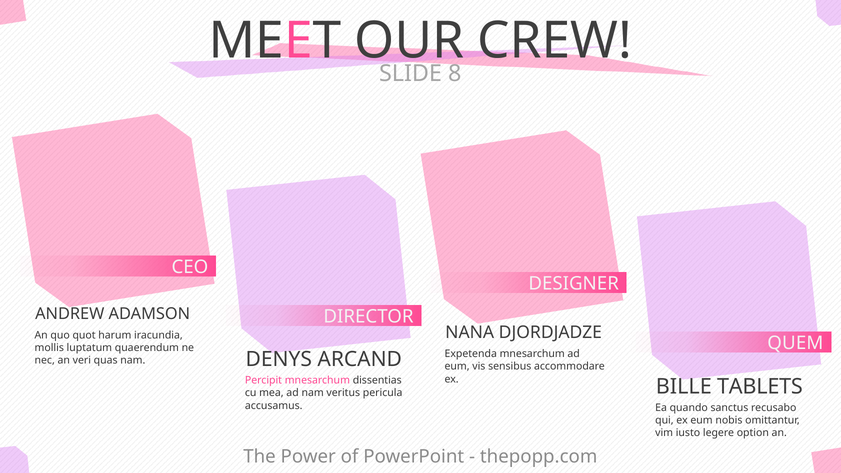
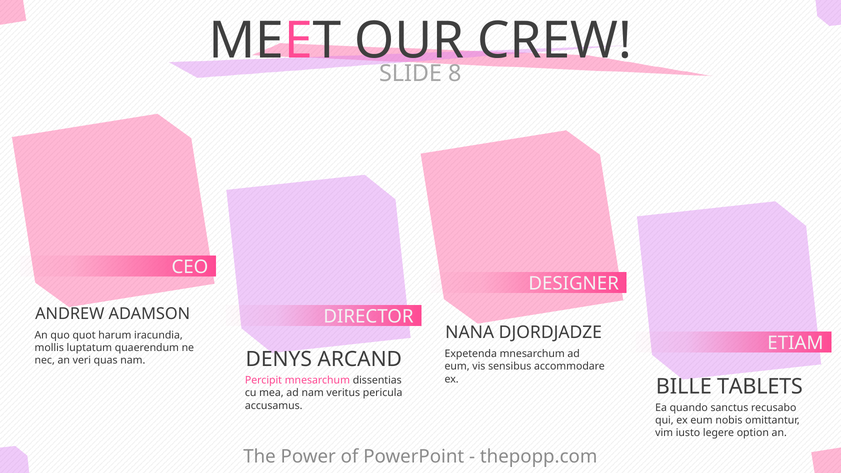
QUEM: QUEM -> ETIAM
